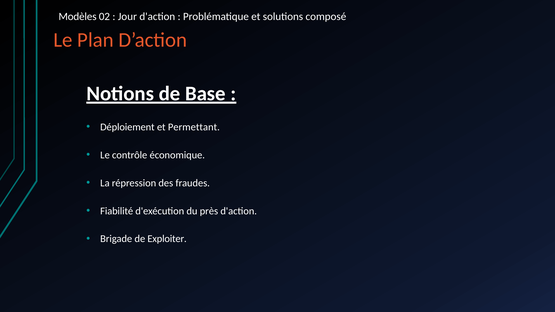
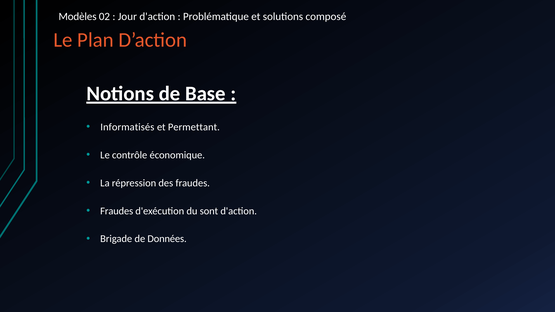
Déploiement: Déploiement -> Informatisés
Fiabilité at (117, 211): Fiabilité -> Fraudes
près: près -> sont
Exploiter: Exploiter -> Données
